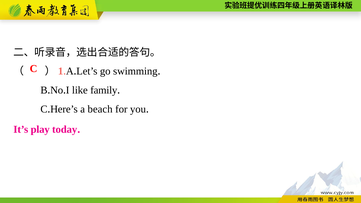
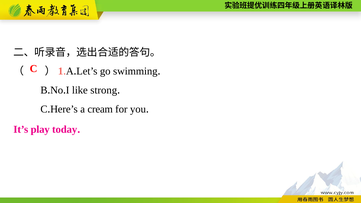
family: family -> strong
beach: beach -> cream
